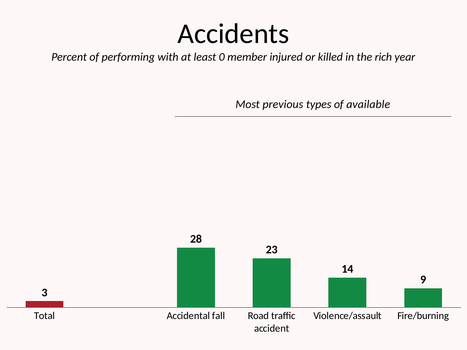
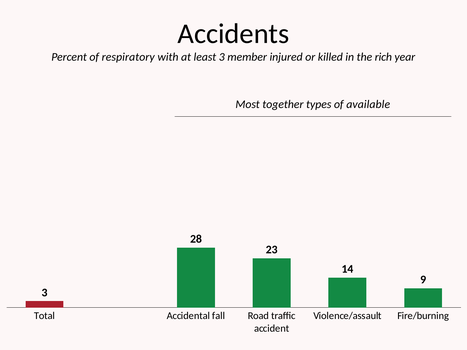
performing: performing -> respiratory
least 0: 0 -> 3
previous: previous -> together
